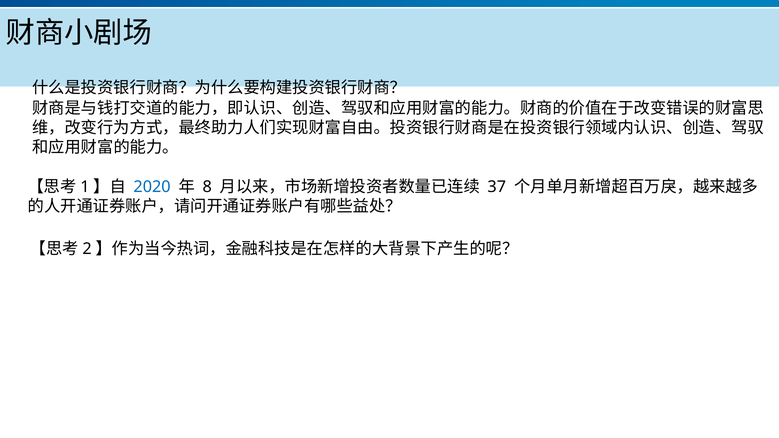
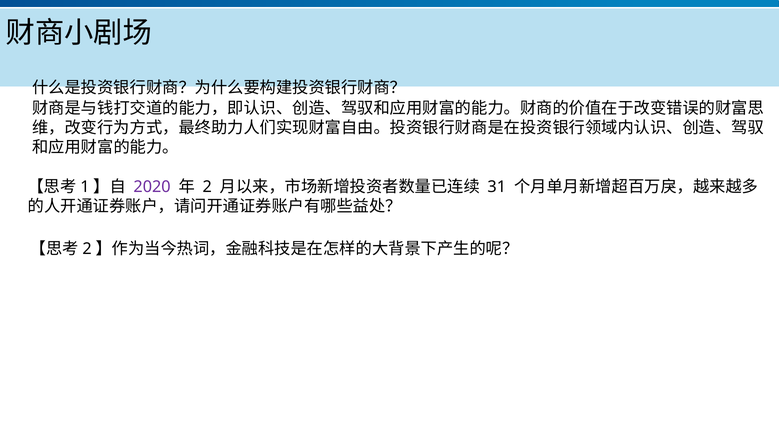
2020 colour: blue -> purple
8 at (207, 187): 8 -> 2
37: 37 -> 31
